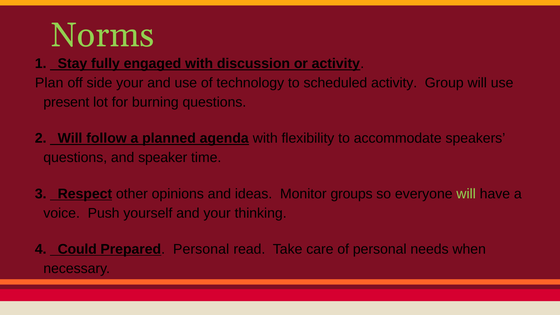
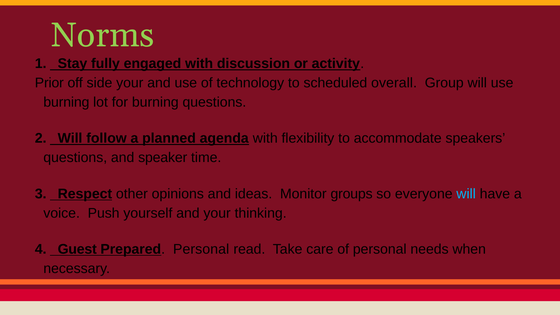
Plan: Plan -> Prior
scheduled activity: activity -> overall
present at (66, 102): present -> burning
will at (466, 194) colour: light green -> light blue
Could: Could -> Guest
